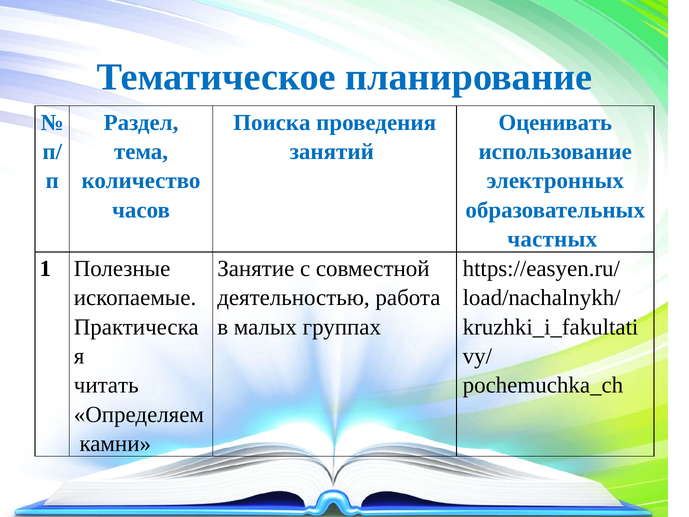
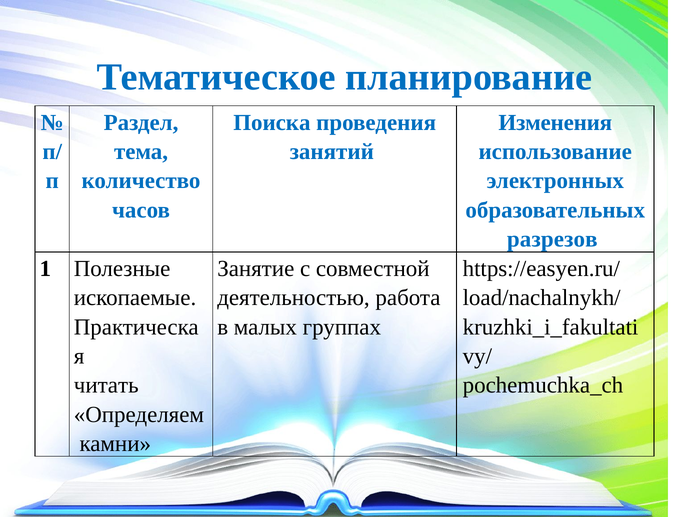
Оценивать: Оценивать -> Изменения
частных: частных -> разрезов
